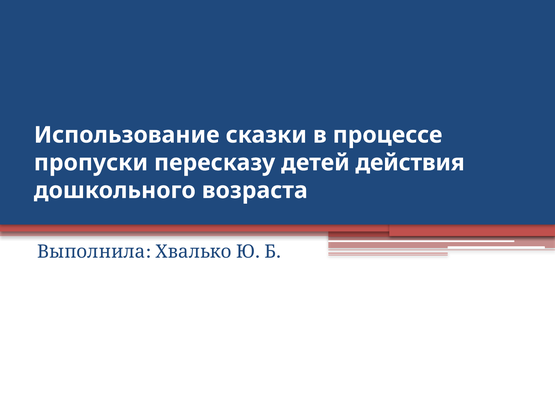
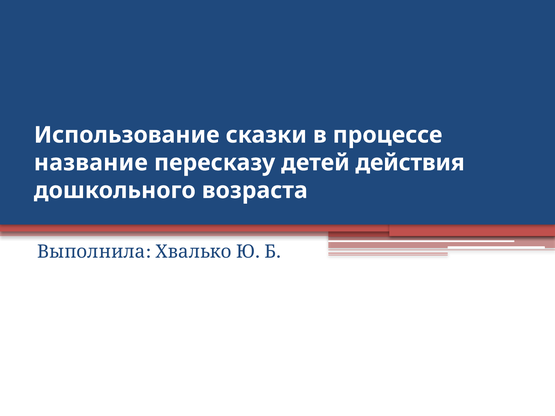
пропуски: пропуски -> название
